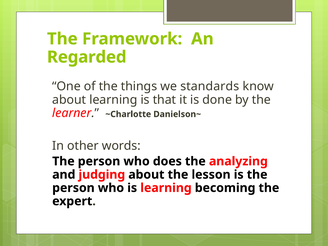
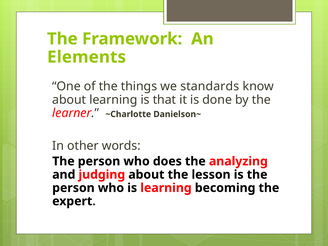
Regarded: Regarded -> Elements
